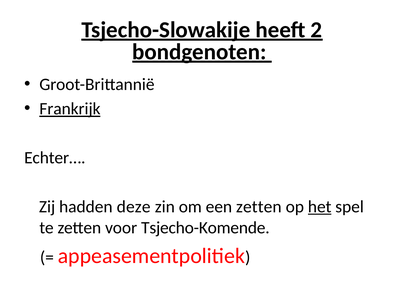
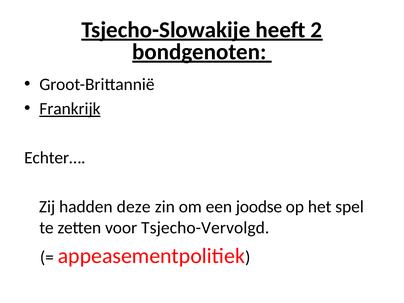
een zetten: zetten -> joodse
het underline: present -> none
Tsjecho-Komende: Tsjecho-Komende -> Tsjecho-Vervolgd
